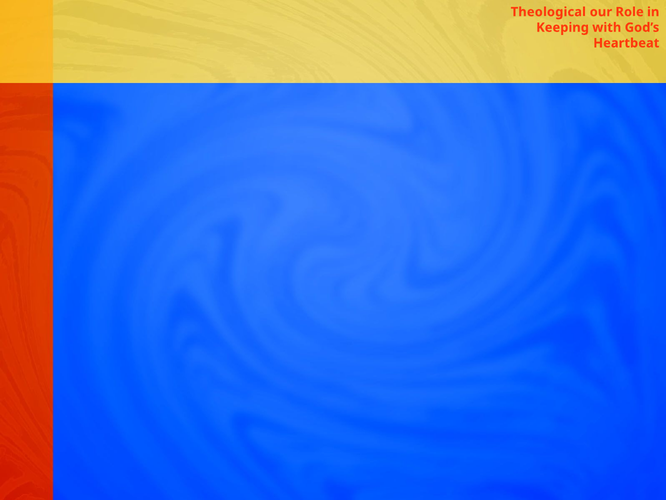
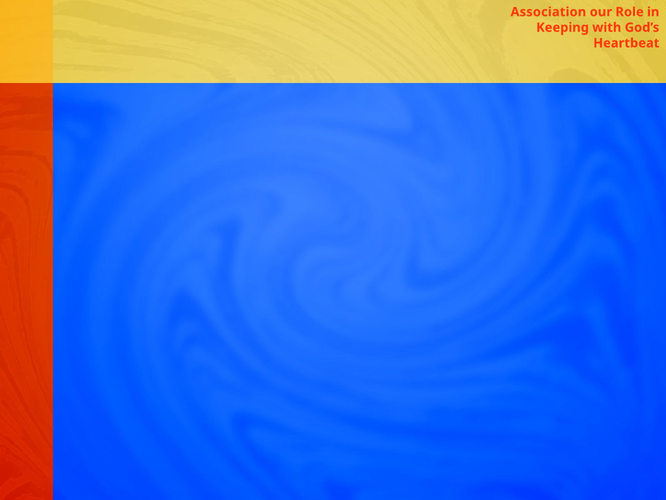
Theological: Theological -> Association
